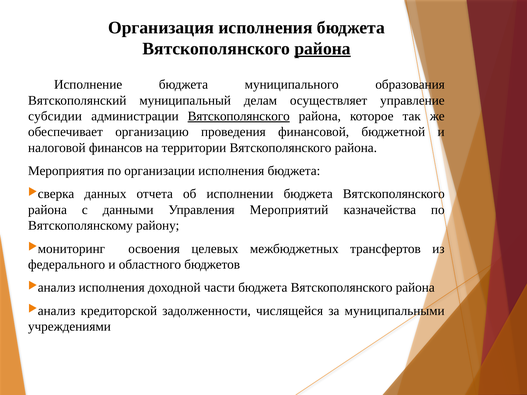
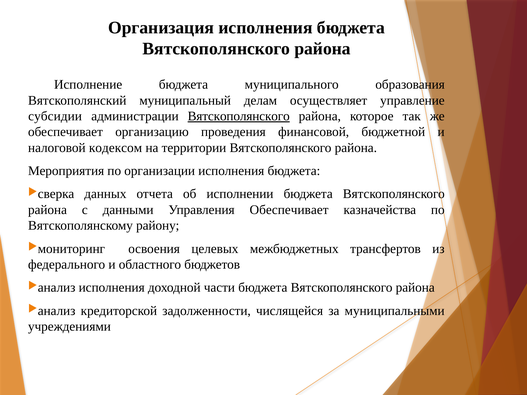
района at (323, 49) underline: present -> none
финансов: финансов -> кодексом
Управления Мероприятий: Мероприятий -> Обеспечивает
